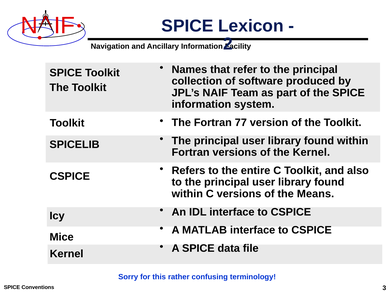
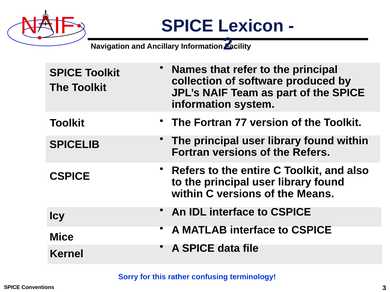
the Kernel: Kernel -> Refers
